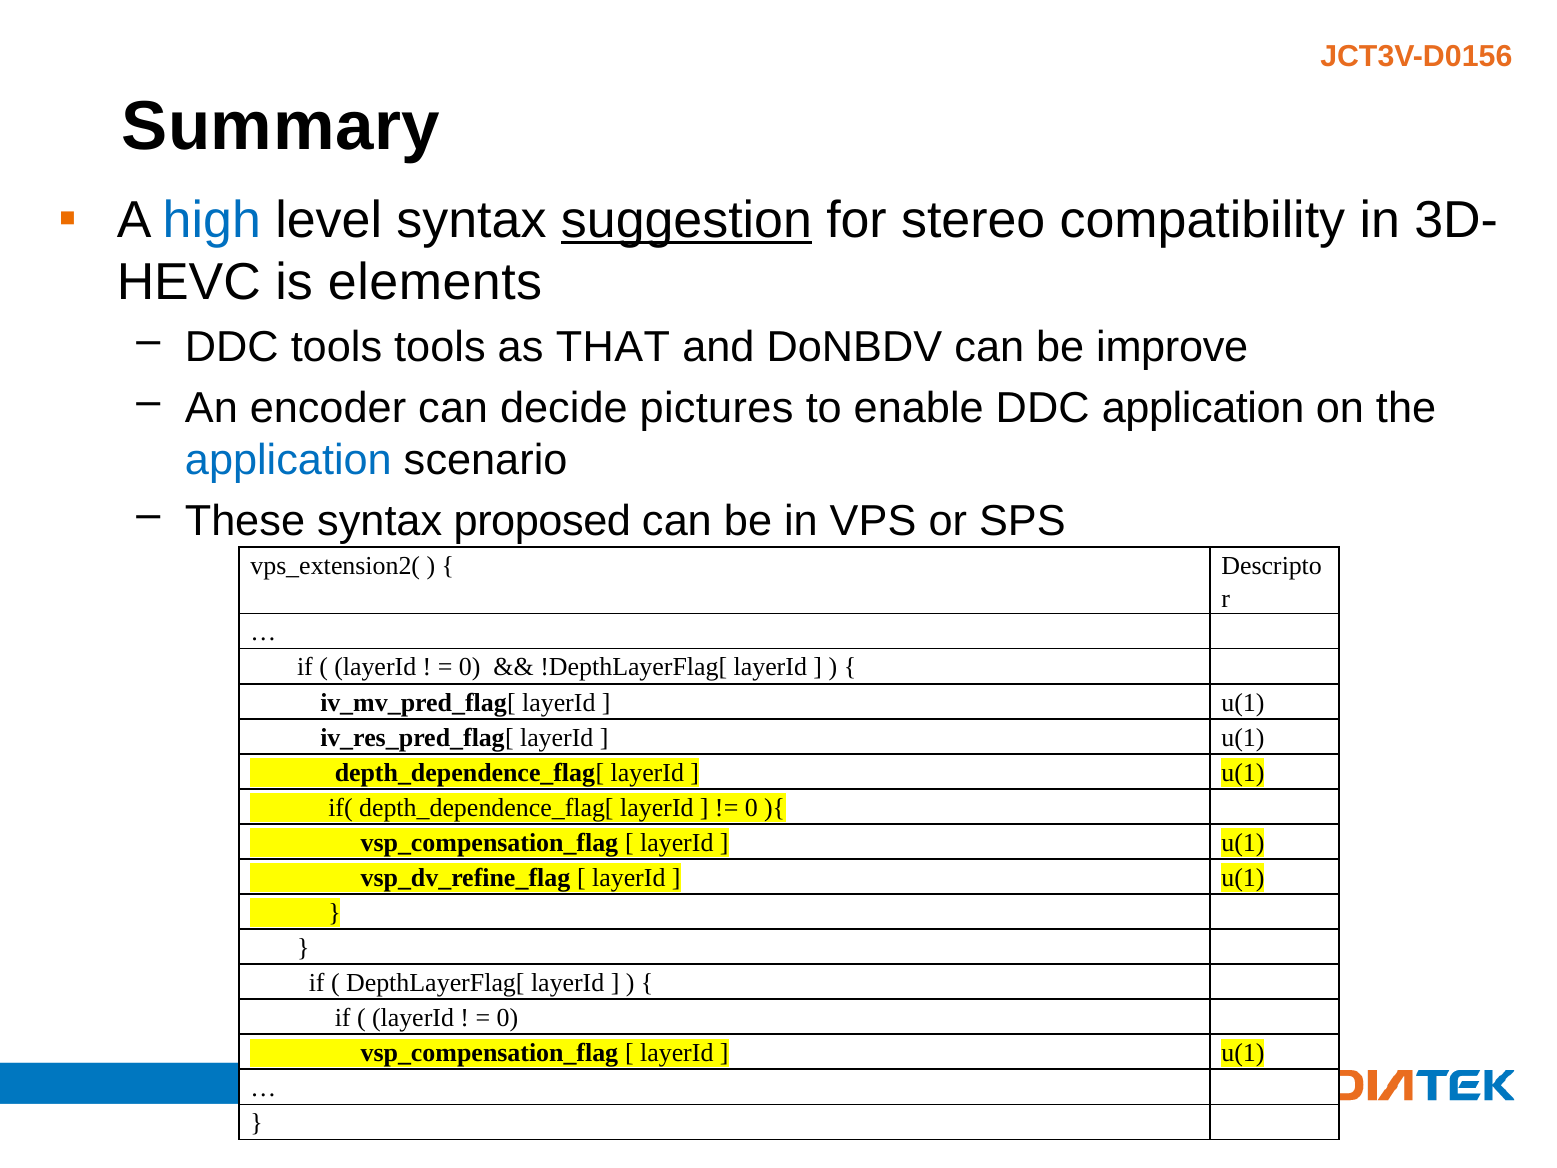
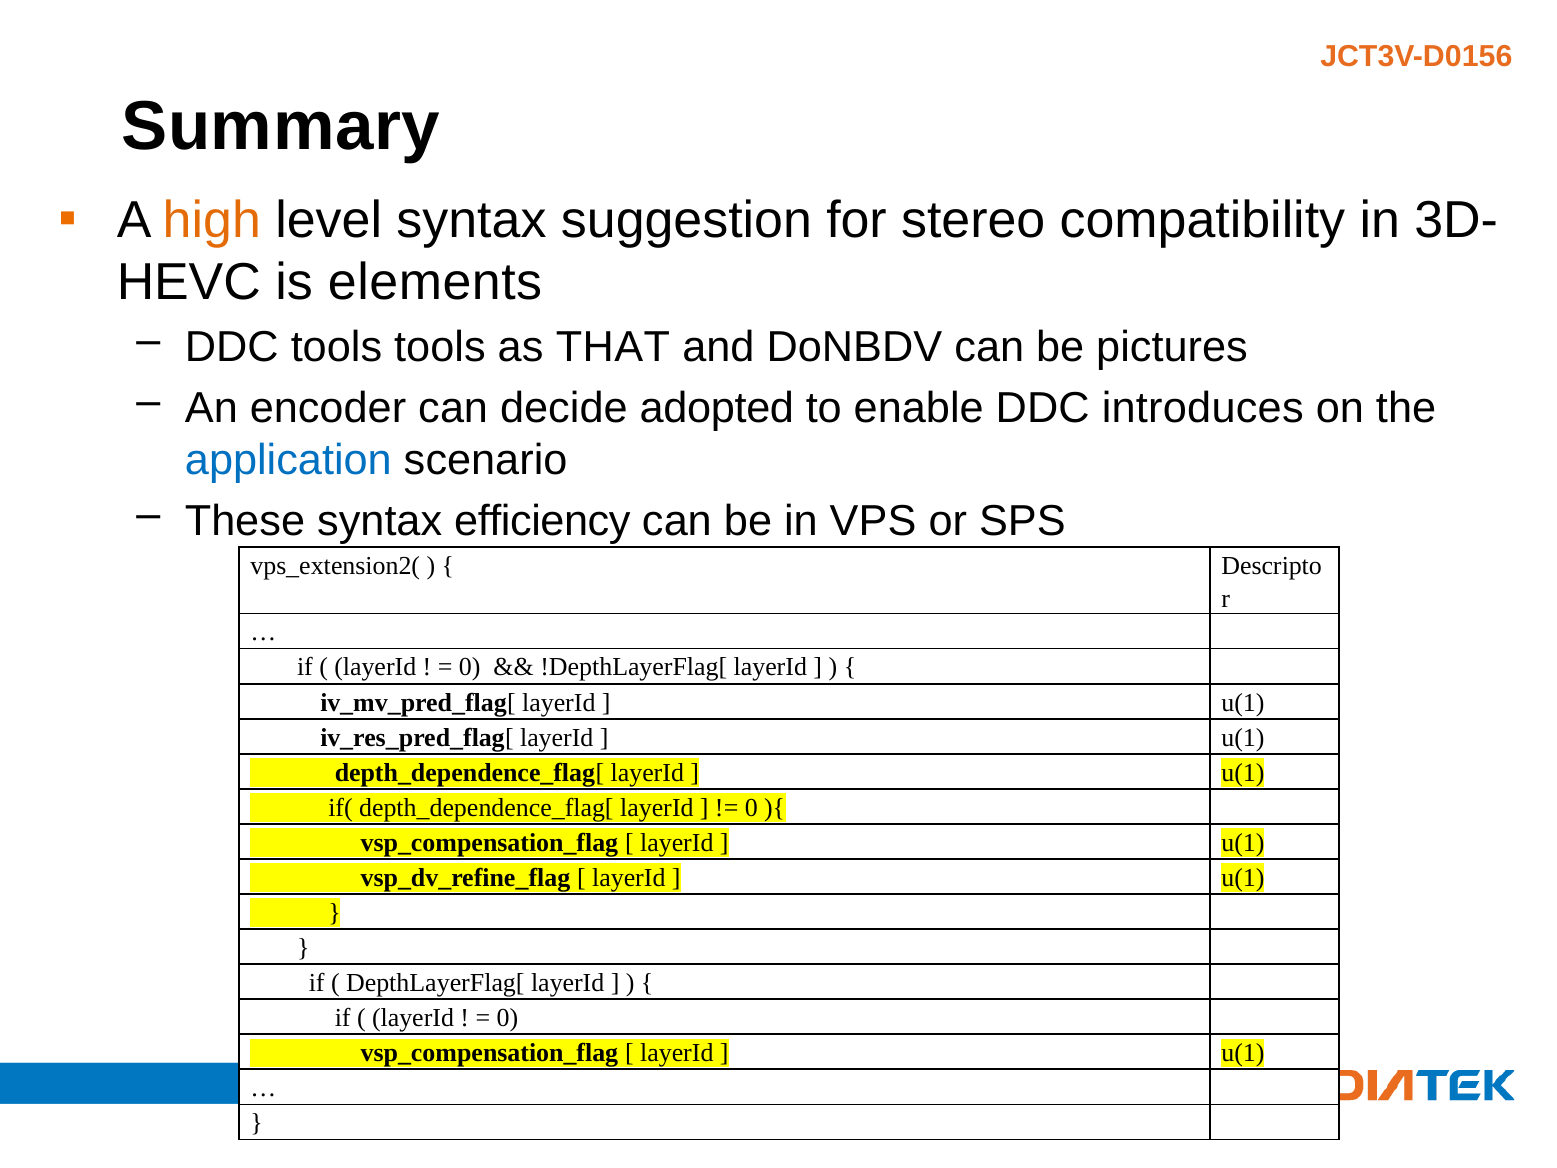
high colour: blue -> orange
suggestion underline: present -> none
improve: improve -> pictures
pictures: pictures -> adopted
DDC application: application -> introduces
proposed: proposed -> efficiency
